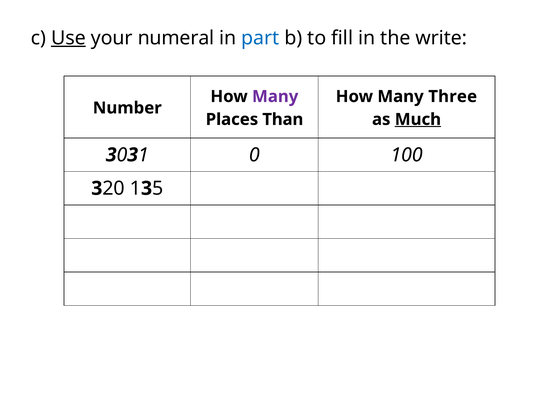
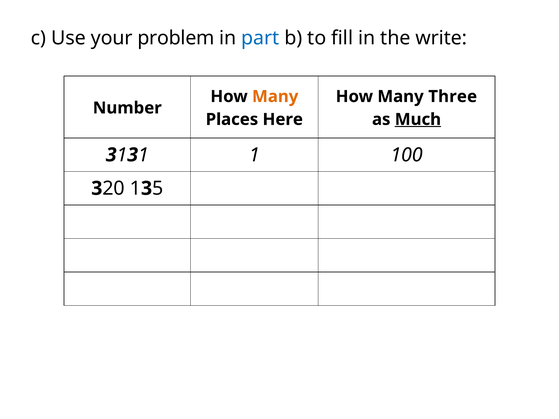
Use underline: present -> none
numeral: numeral -> problem
Many at (275, 97) colour: purple -> orange
Than: Than -> Here
0 at (122, 155): 0 -> 1
0 at (254, 155): 0 -> 1
